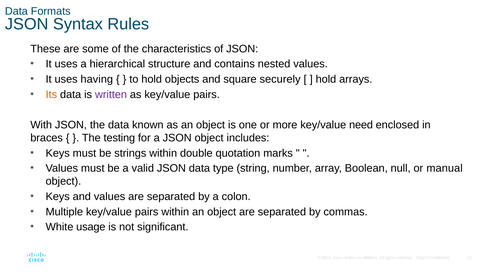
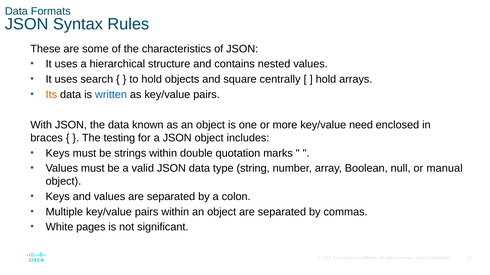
having: having -> search
securely: securely -> centrally
written colour: purple -> blue
usage: usage -> pages
